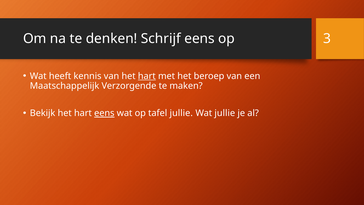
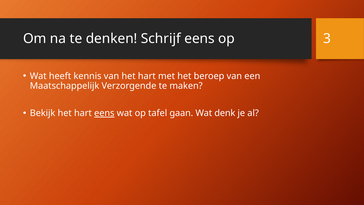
hart at (147, 76) underline: present -> none
tafel jullie: jullie -> gaan
Wat jullie: jullie -> denk
